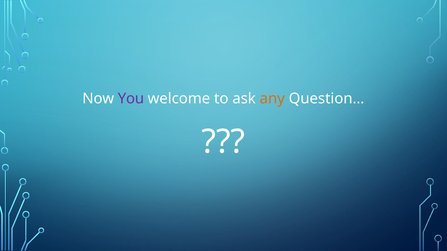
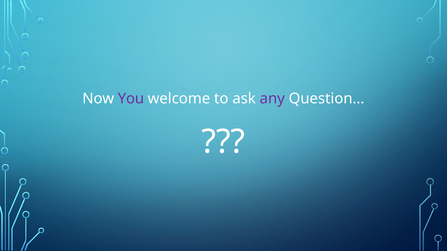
any colour: orange -> purple
